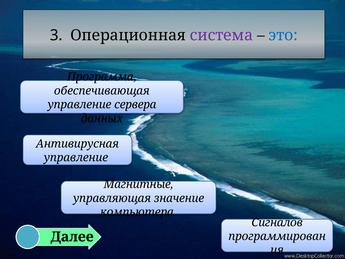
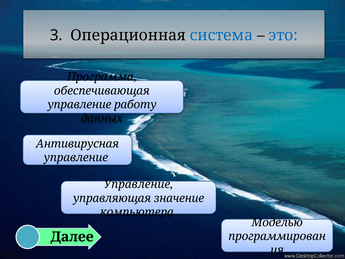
система colour: purple -> blue
сервера: сервера -> работу
Магнитные at (139, 184): Магнитные -> Управление
Сигналов: Сигналов -> Моделью
